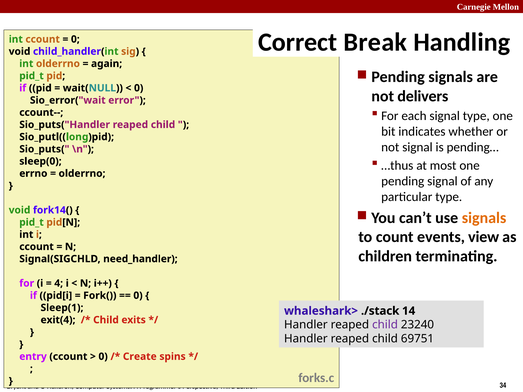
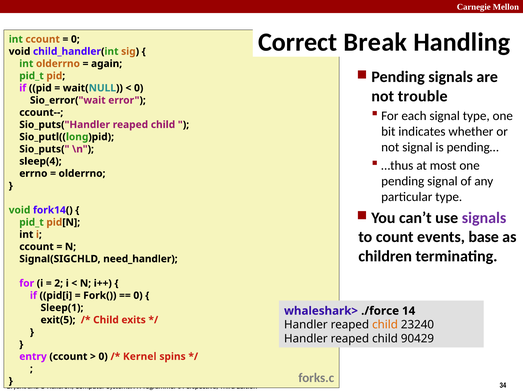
delivers: delivers -> trouble
sleep(0: sleep(0 -> sleep(4
signals at (484, 218) colour: orange -> purple
view: view -> base
4: 4 -> 2
./stack: ./stack -> ./force
exit(4: exit(4 -> exit(5
child at (385, 325) colour: purple -> orange
69751: 69751 -> 90429
Create: Create -> Kernel
